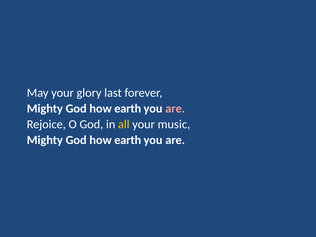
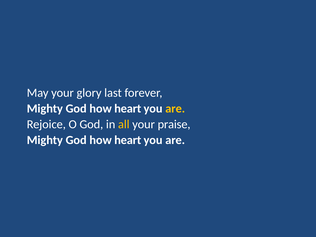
earth at (128, 109): earth -> heart
are at (175, 109) colour: pink -> yellow
music: music -> praise
earth at (128, 140): earth -> heart
